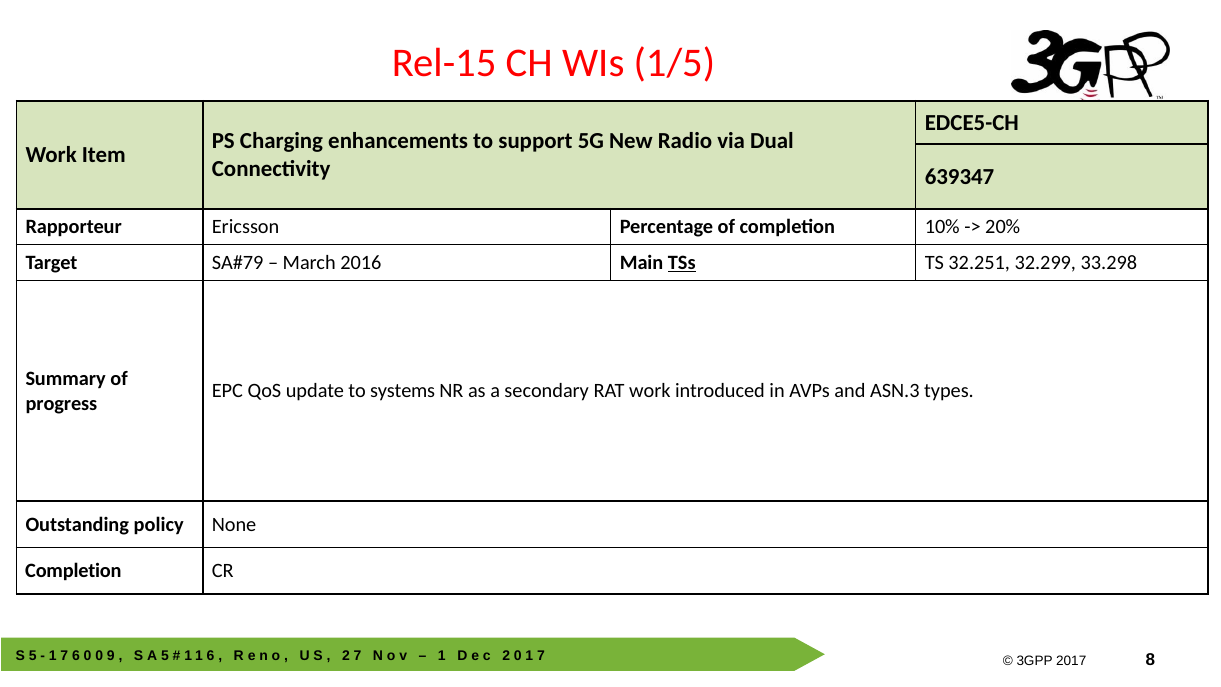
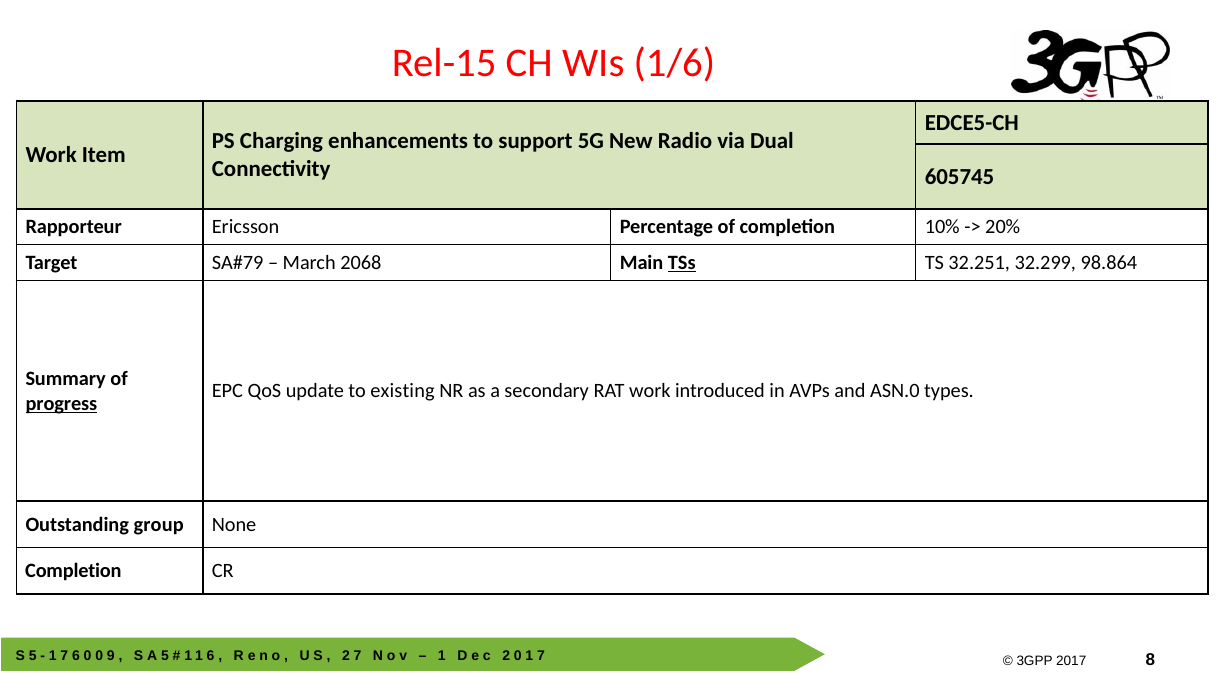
1/5: 1/5 -> 1/6
639347: 639347 -> 605745
2016: 2016 -> 2068
33.298: 33.298 -> 98.864
systems: systems -> existing
ASN.3: ASN.3 -> ASN.0
progress underline: none -> present
policy: policy -> group
